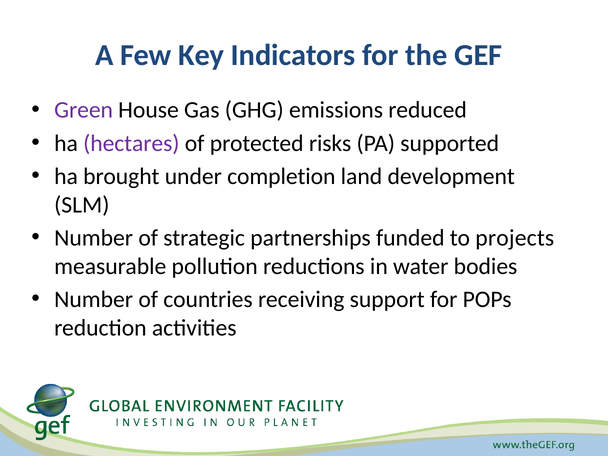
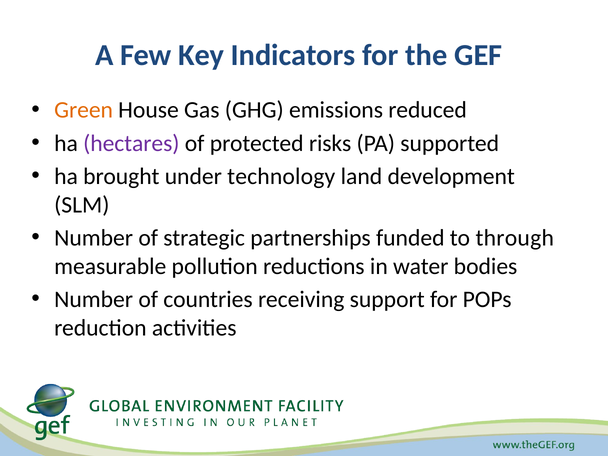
Green colour: purple -> orange
completion: completion -> technology
projects: projects -> through
